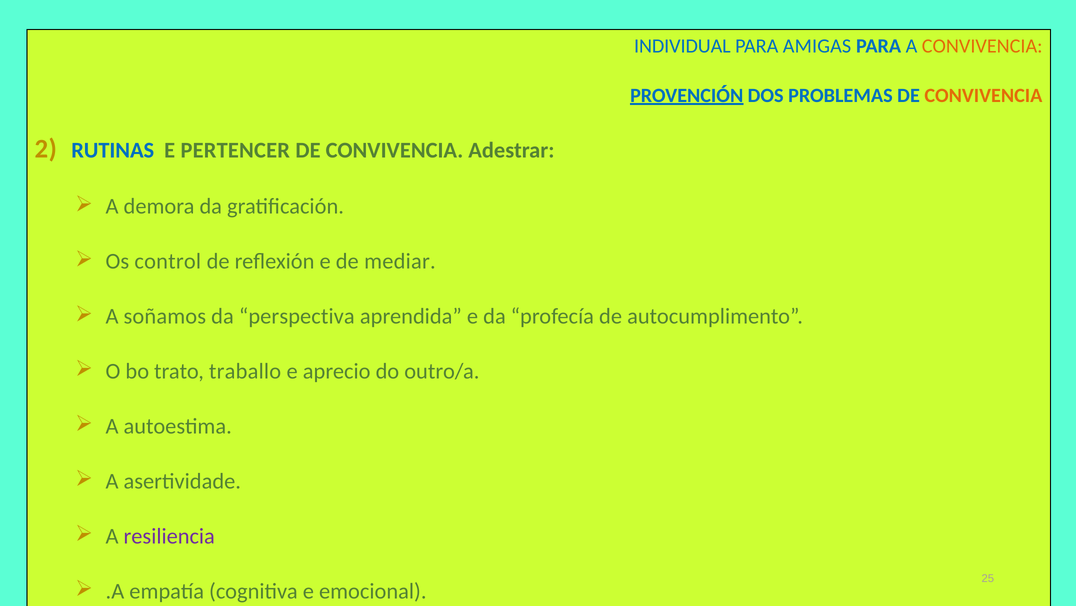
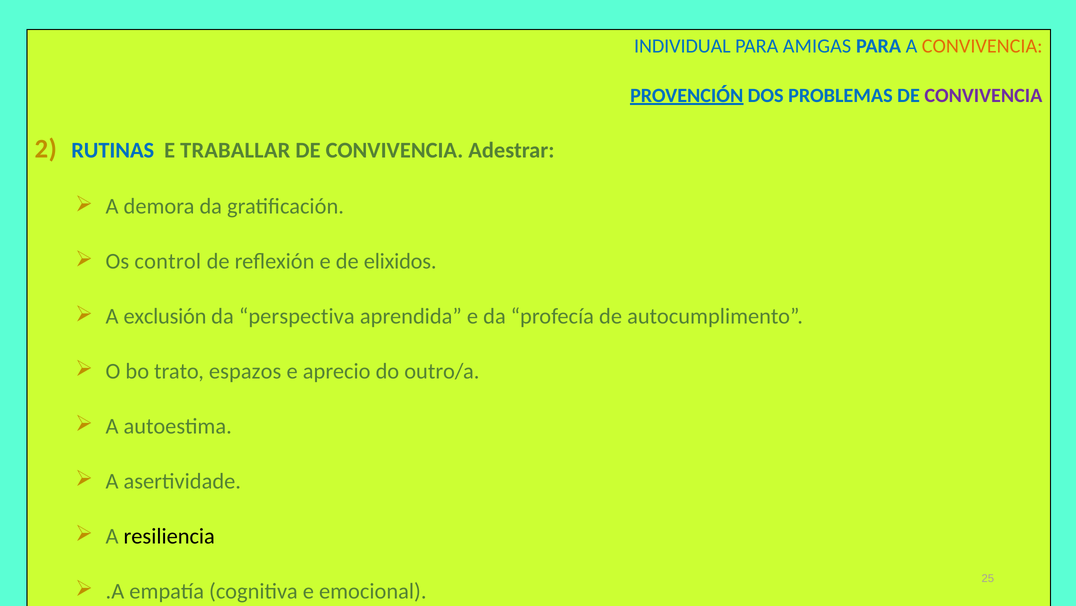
CONVIVENCIA at (983, 95) colour: orange -> purple
PERTENCER: PERTENCER -> TRABALLAR
mediar: mediar -> elixidos
soñamos: soñamos -> exclusión
traballo: traballo -> espazos
resiliencia colour: purple -> black
